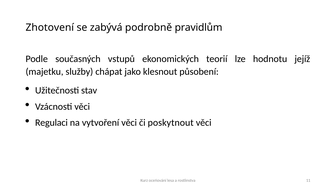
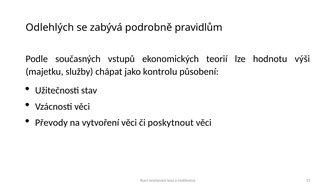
Zhotovení: Zhotovení -> Odlehlých
jejíž: jejíž -> výši
klesnout: klesnout -> kontrolu
Regulaci: Regulaci -> Převody
